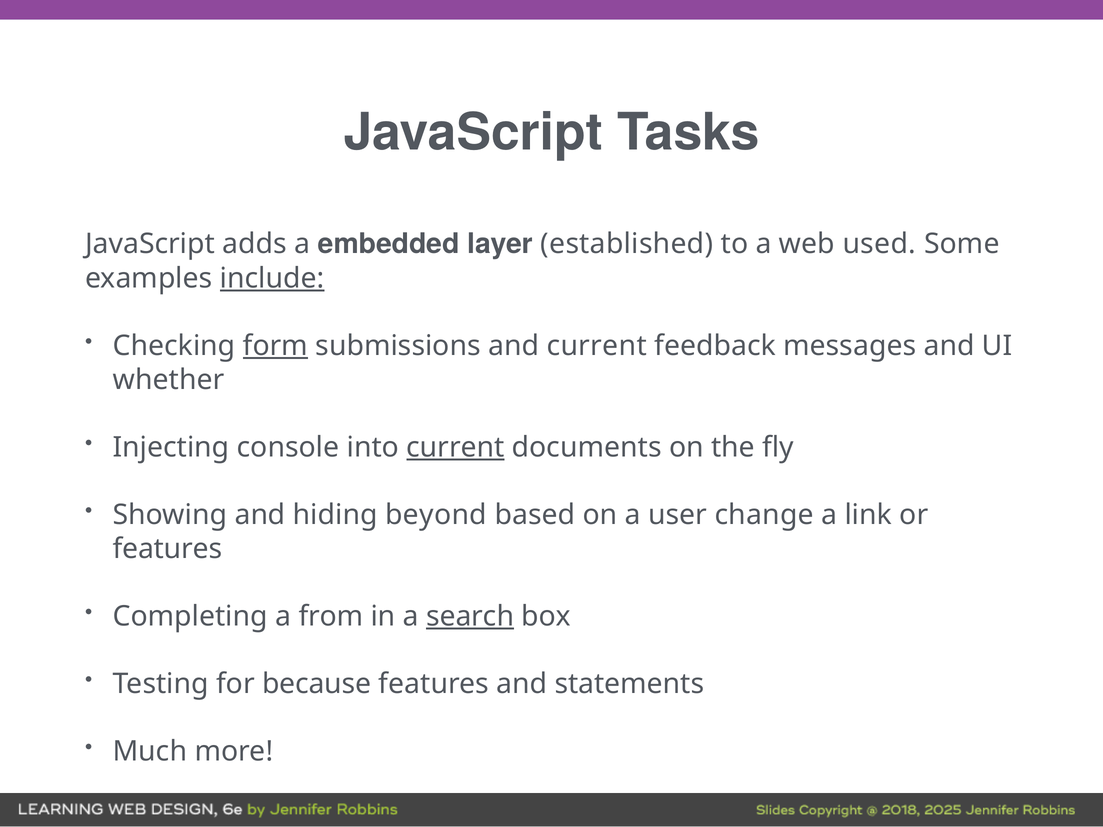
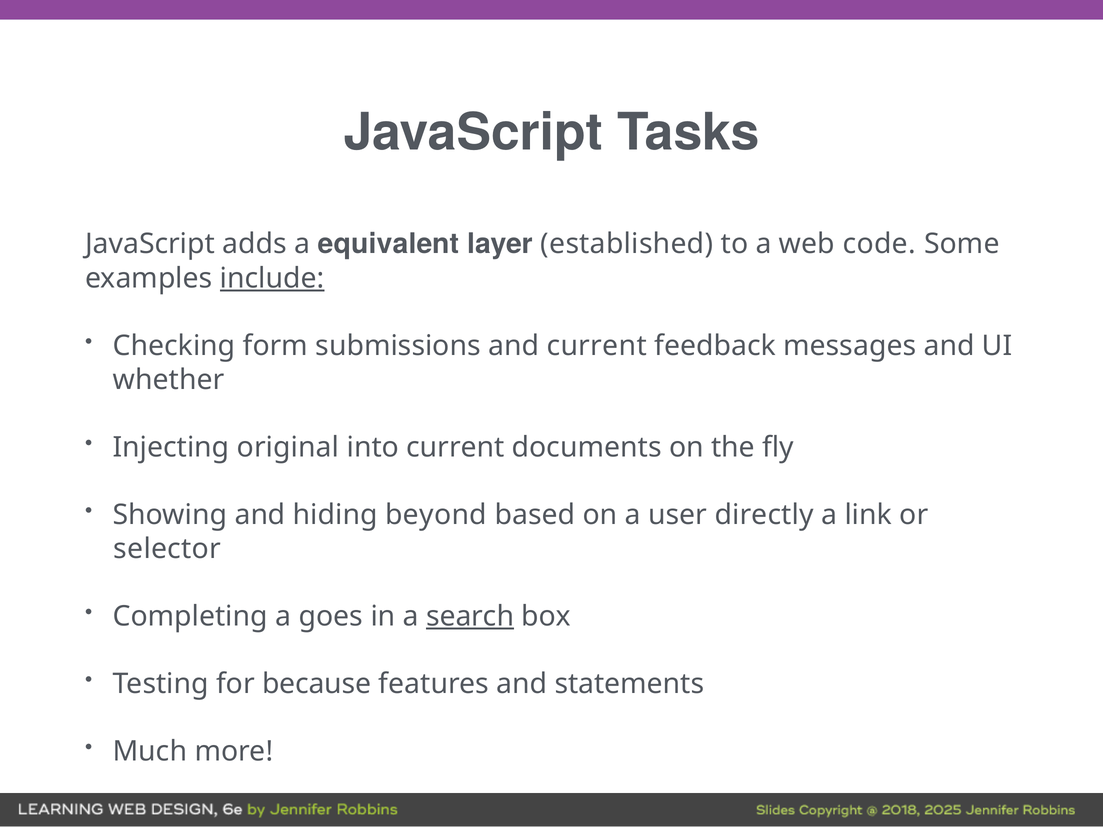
embedded: embedded -> equivalent
used: used -> code
form underline: present -> none
console: console -> original
current at (455, 447) underline: present -> none
change: change -> directly
features at (167, 549): features -> selector
from: from -> goes
